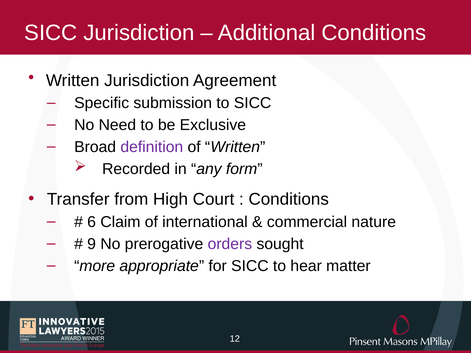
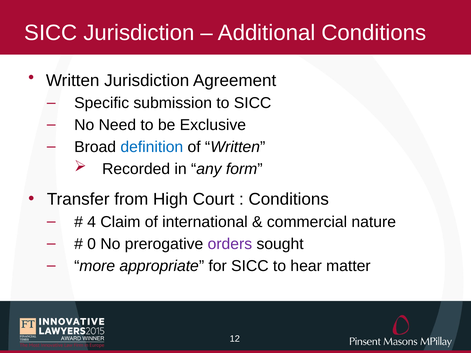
definition colour: purple -> blue
6: 6 -> 4
9: 9 -> 0
